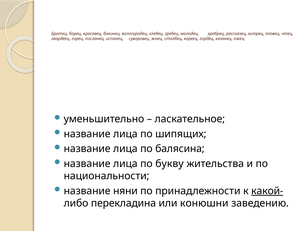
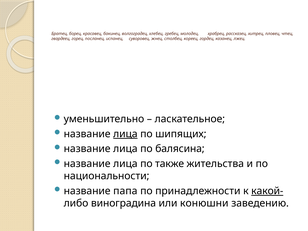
лица at (125, 134) underline: none -> present
букву: букву -> также
няни: няни -> папа
перекладина: перекладина -> виноградина
